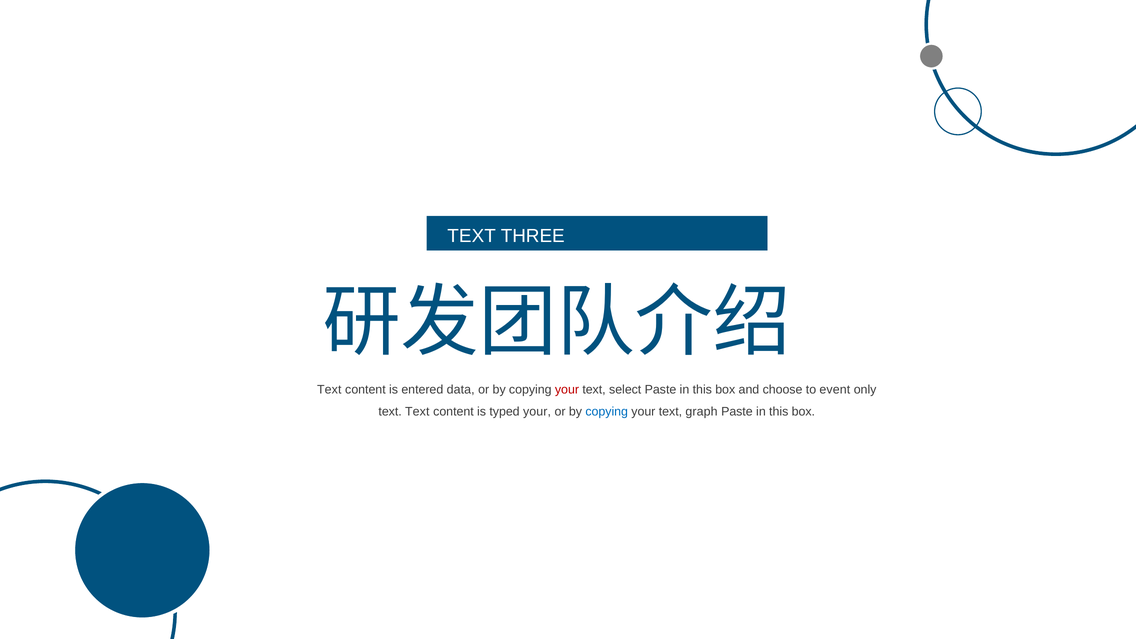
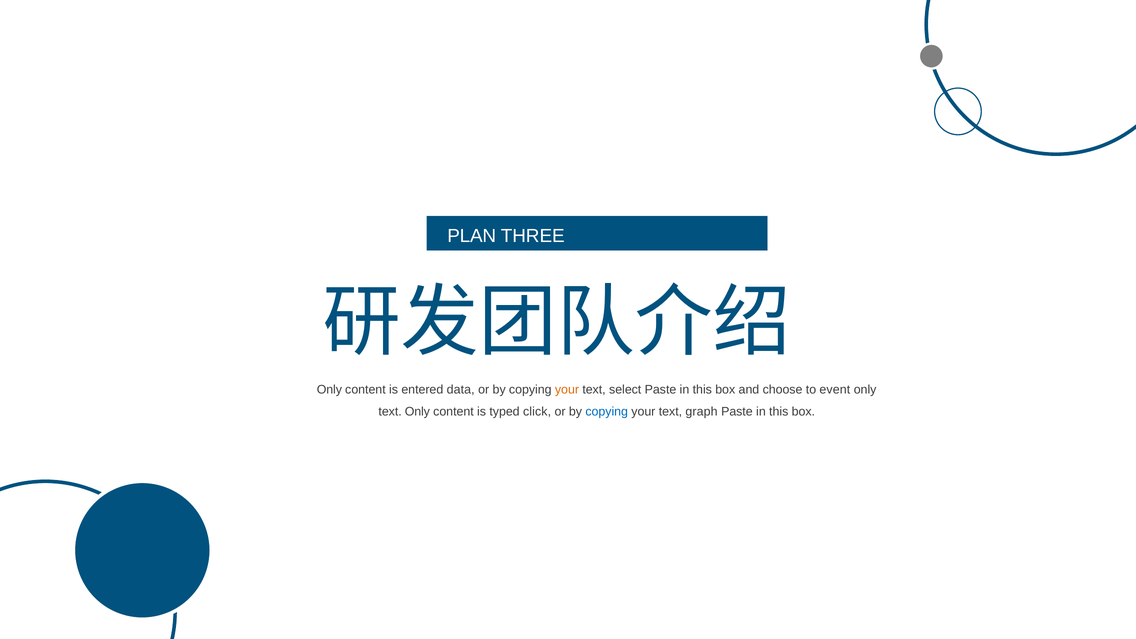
TEXT at (472, 236): TEXT -> PLAN
Text at (329, 390): Text -> Only
your at (567, 390) colour: red -> orange
text Text: Text -> Only
typed your: your -> click
